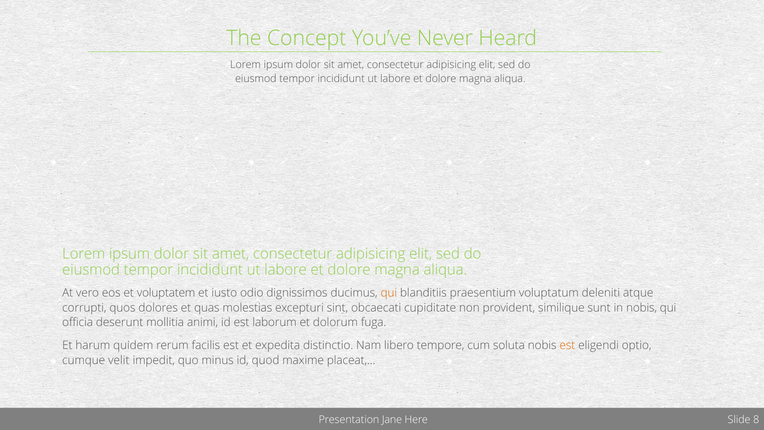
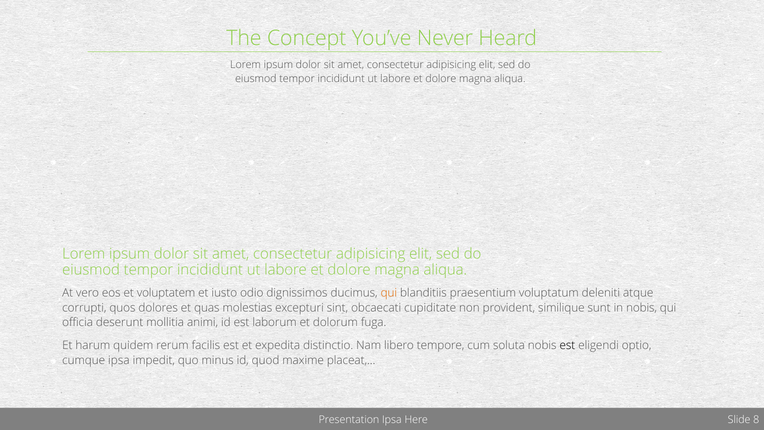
est at (567, 345) colour: orange -> black
cumque velit: velit -> ipsa
Presentation Jane: Jane -> Ipsa
